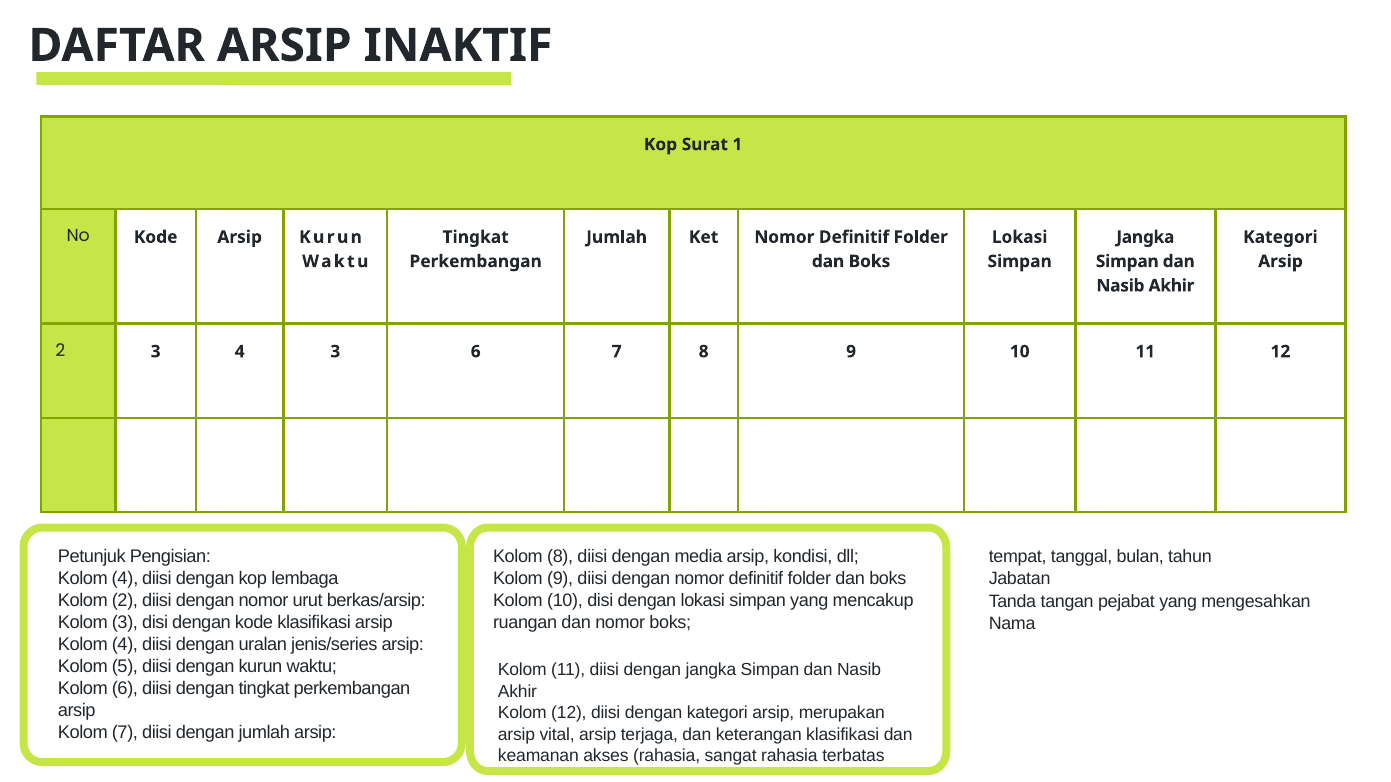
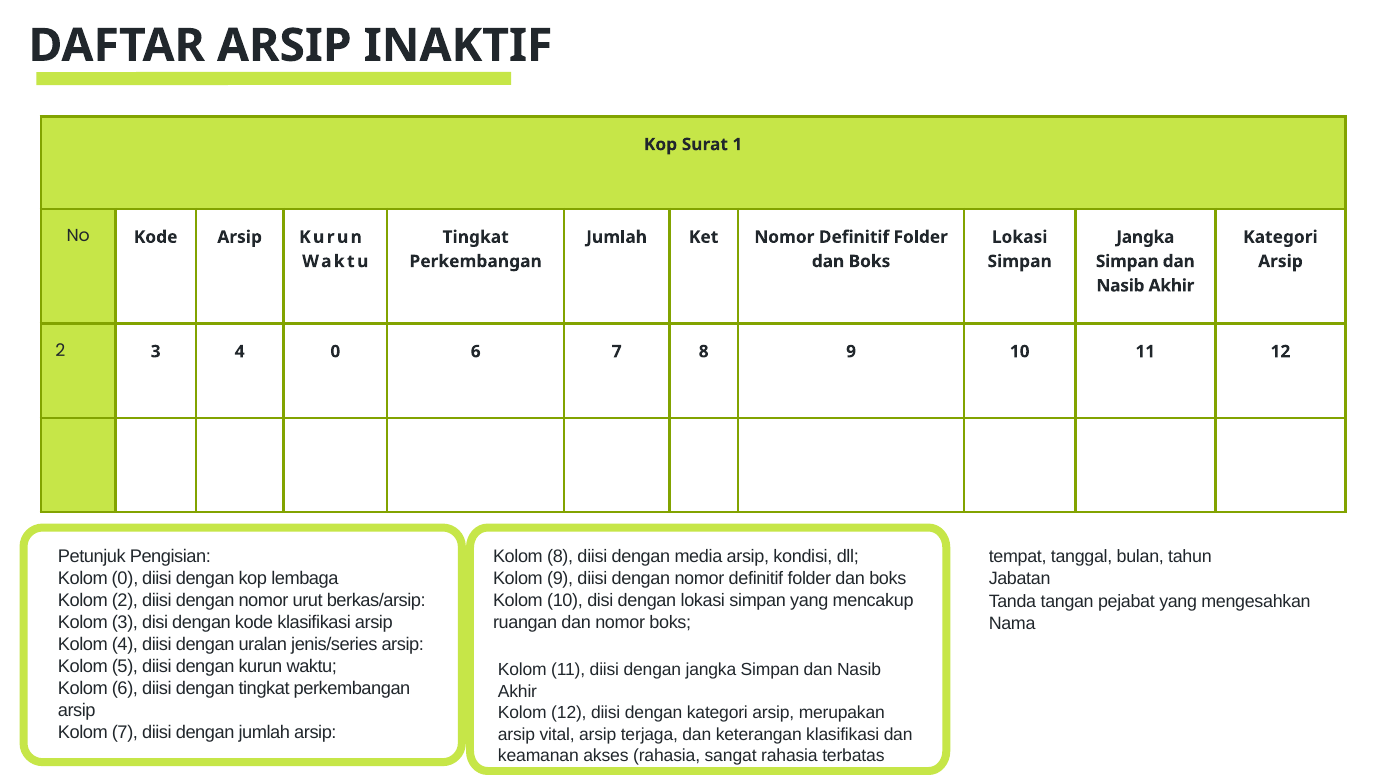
4 3: 3 -> 0
4 at (125, 579): 4 -> 0
